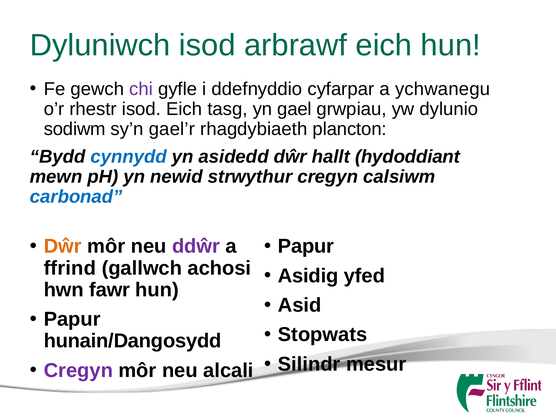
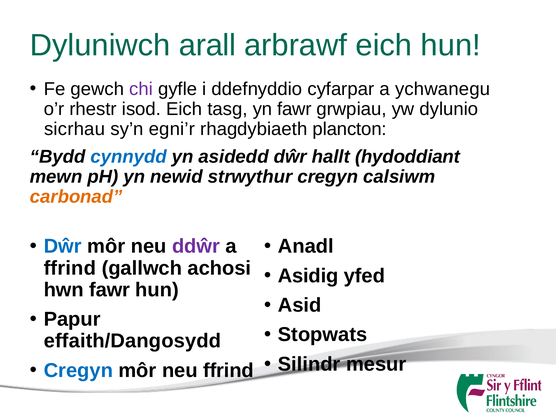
Dyluniwch isod: isod -> arall
yn gael: gael -> fawr
sodiwm: sodiwm -> sicrhau
gael’r: gael’r -> egni’r
carbonad colour: blue -> orange
Dŵr at (63, 246) colour: orange -> blue
Papur at (306, 246): Papur -> Anadl
hunain/Dangosydd: hunain/Dangosydd -> effaith/Dangosydd
Cregyn at (78, 370) colour: purple -> blue
neu alcali: alcali -> ffrind
